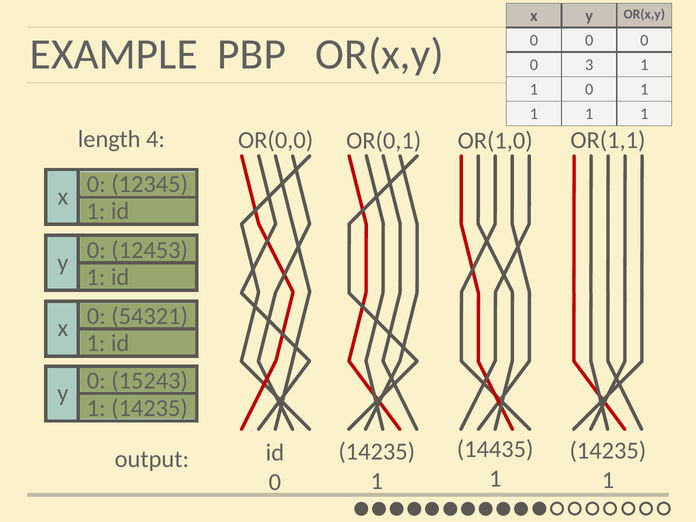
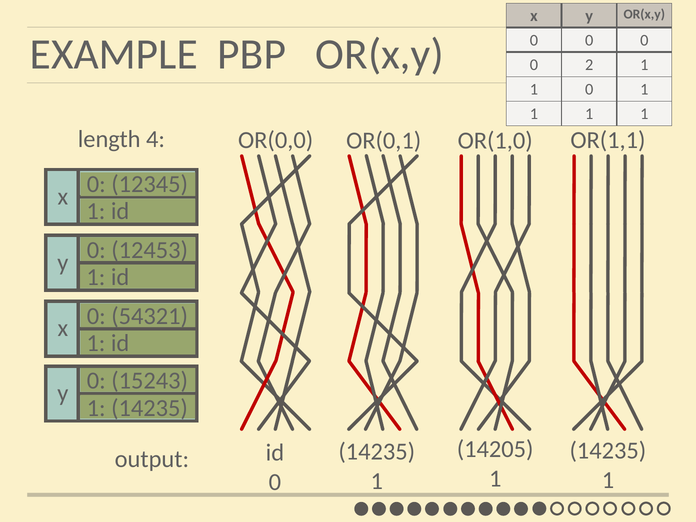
3: 3 -> 2
14435: 14435 -> 14205
